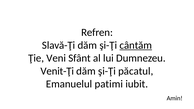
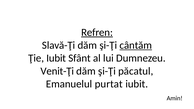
Refren underline: none -> present
Ţie Veni: Veni -> Iubit
patimi: patimi -> purtat
